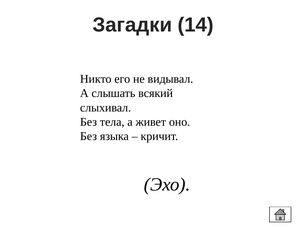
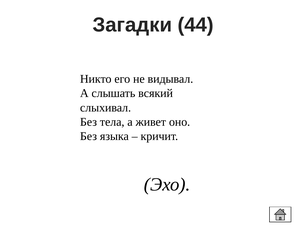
14: 14 -> 44
